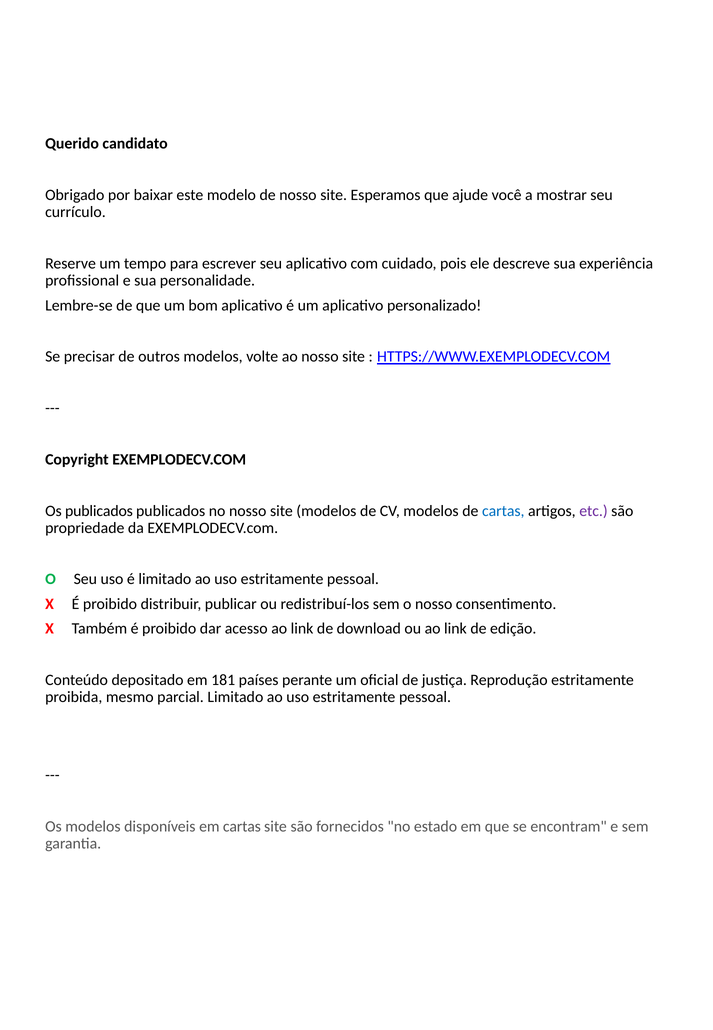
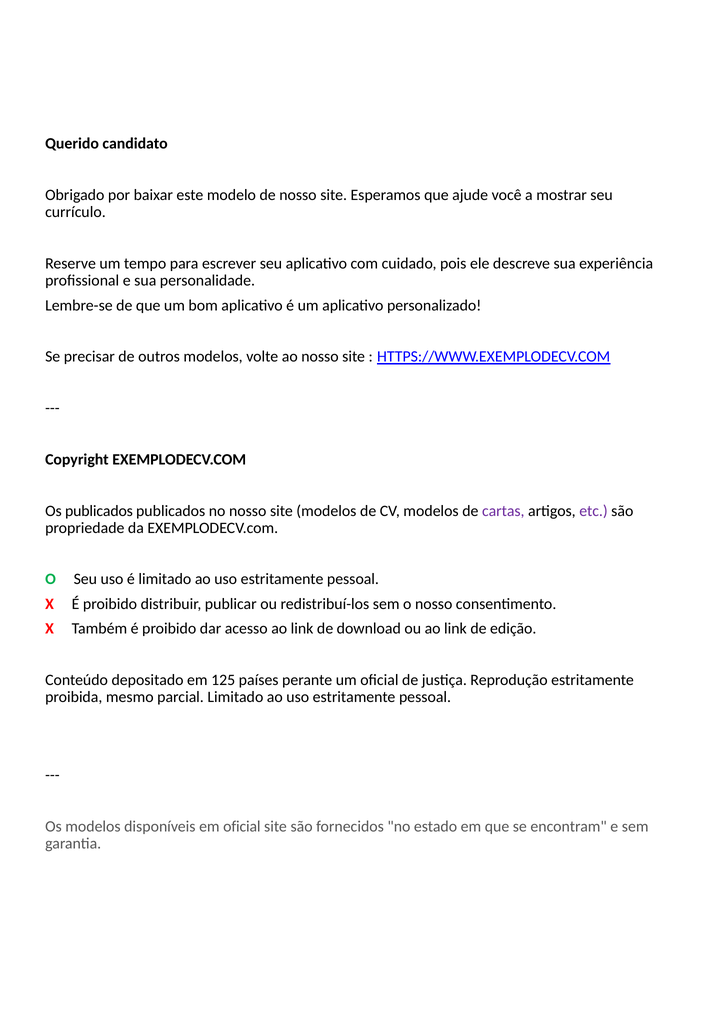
cartas at (503, 511) colour: blue -> purple
181: 181 -> 125
em cartas: cartas -> oficial
